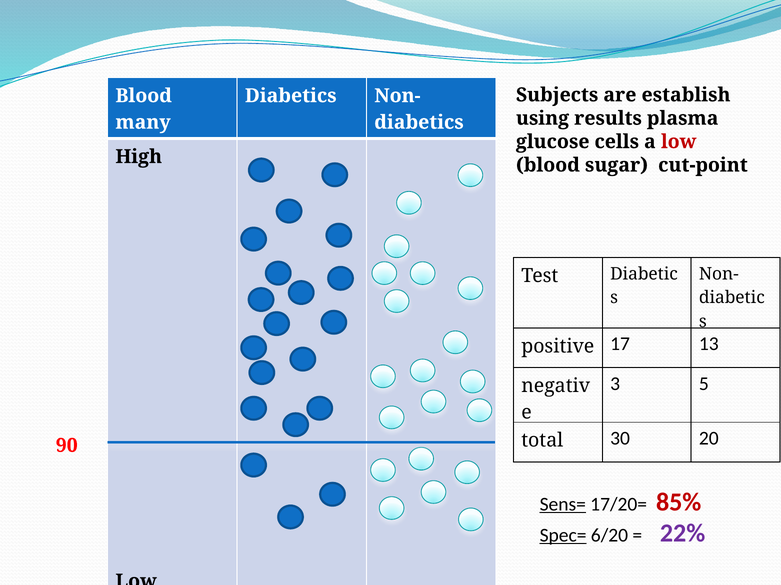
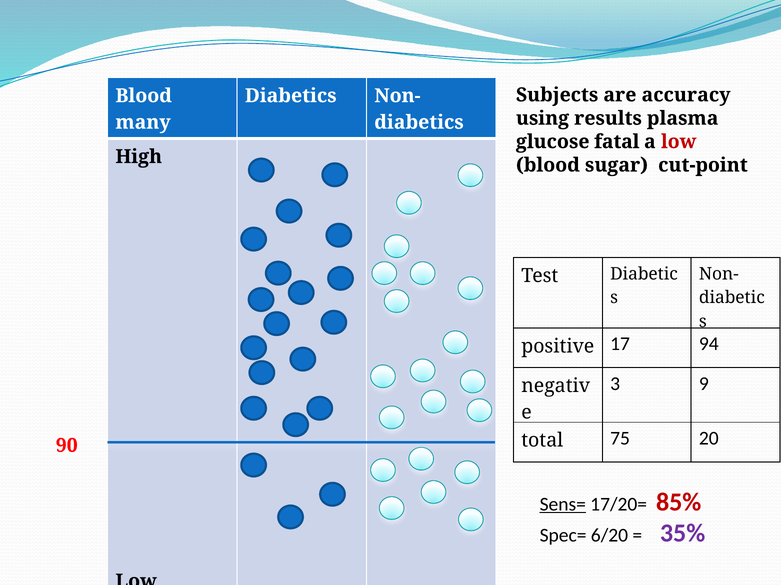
establish: establish -> accuracy
cells: cells -> fatal
13: 13 -> 94
5: 5 -> 9
30: 30 -> 75
Spec= underline: present -> none
22%: 22% -> 35%
